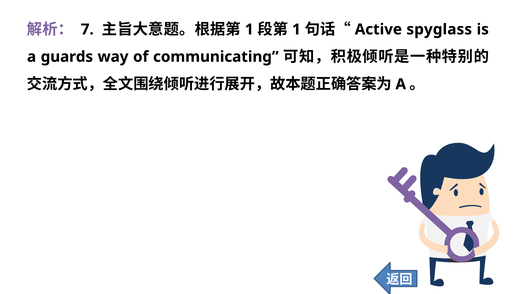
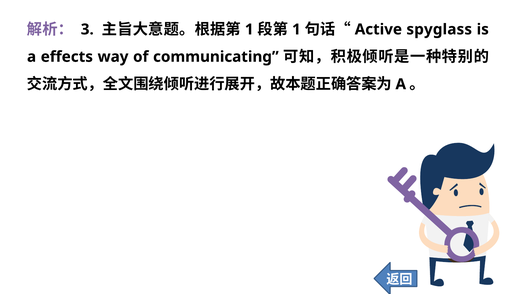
7: 7 -> 3
guards: guards -> effects
